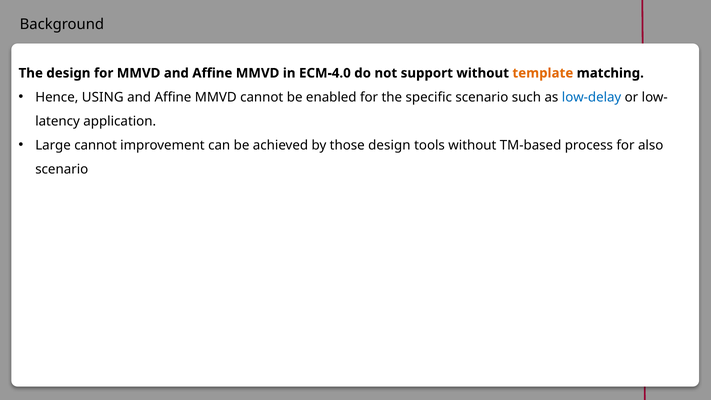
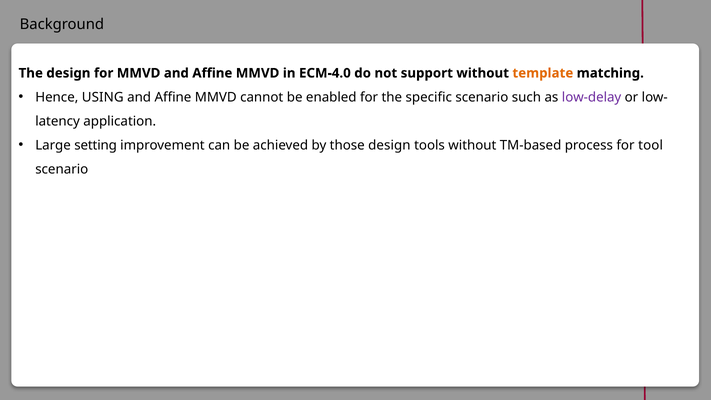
low-delay colour: blue -> purple
Large cannot: cannot -> setting
also: also -> tool
